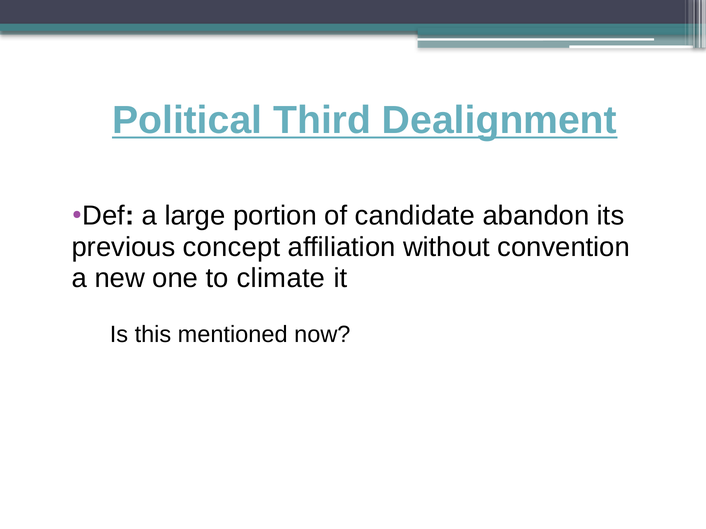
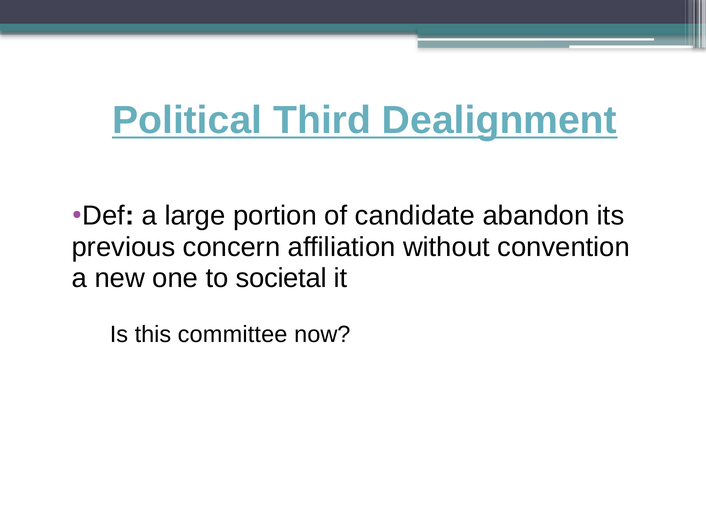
concept: concept -> concern
climate: climate -> societal
mentioned: mentioned -> committee
